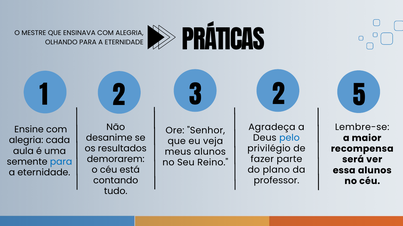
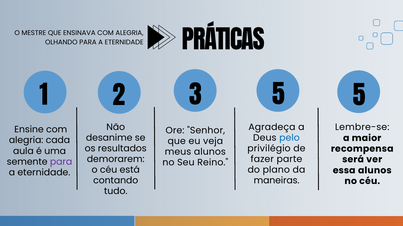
3 2: 2 -> 5
para at (61, 162) colour: blue -> purple
professor: professor -> maneiras
